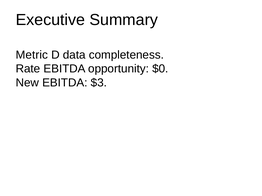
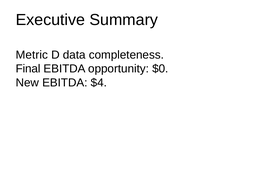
Rate: Rate -> Final
$3: $3 -> $4
